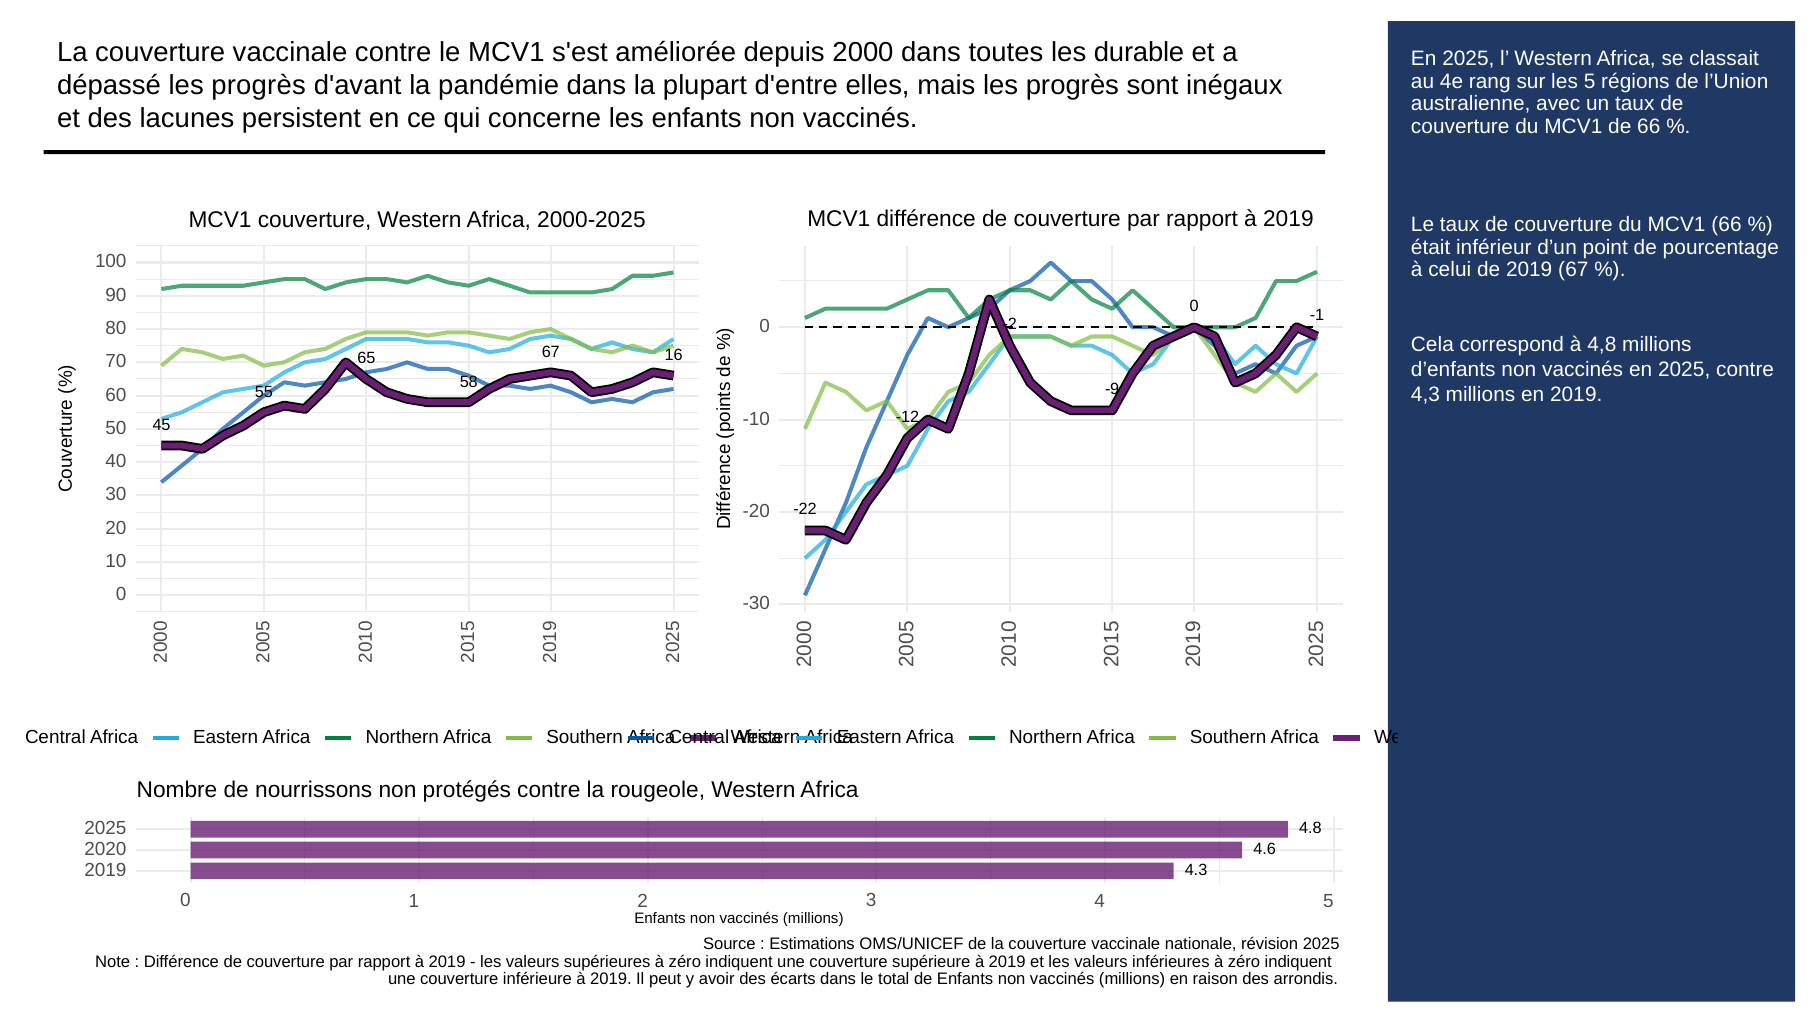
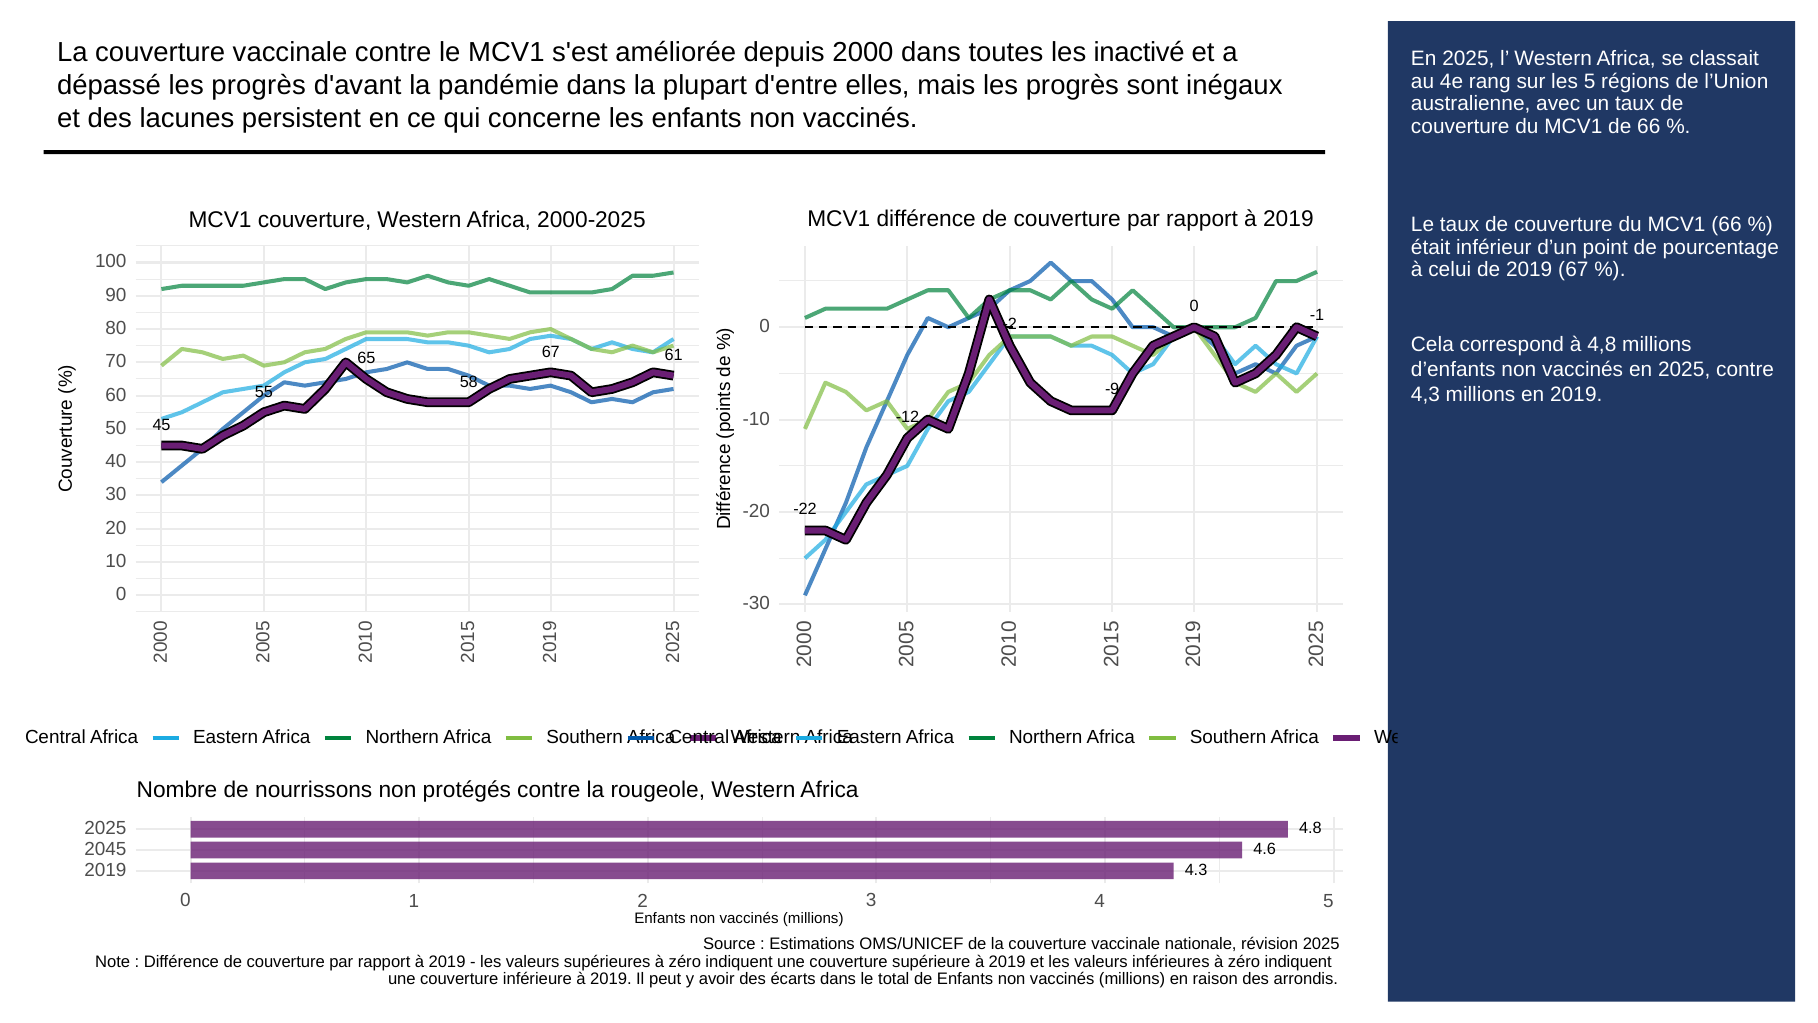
durable: durable -> inactivé
16: 16 -> 61
2020: 2020 -> 2045
